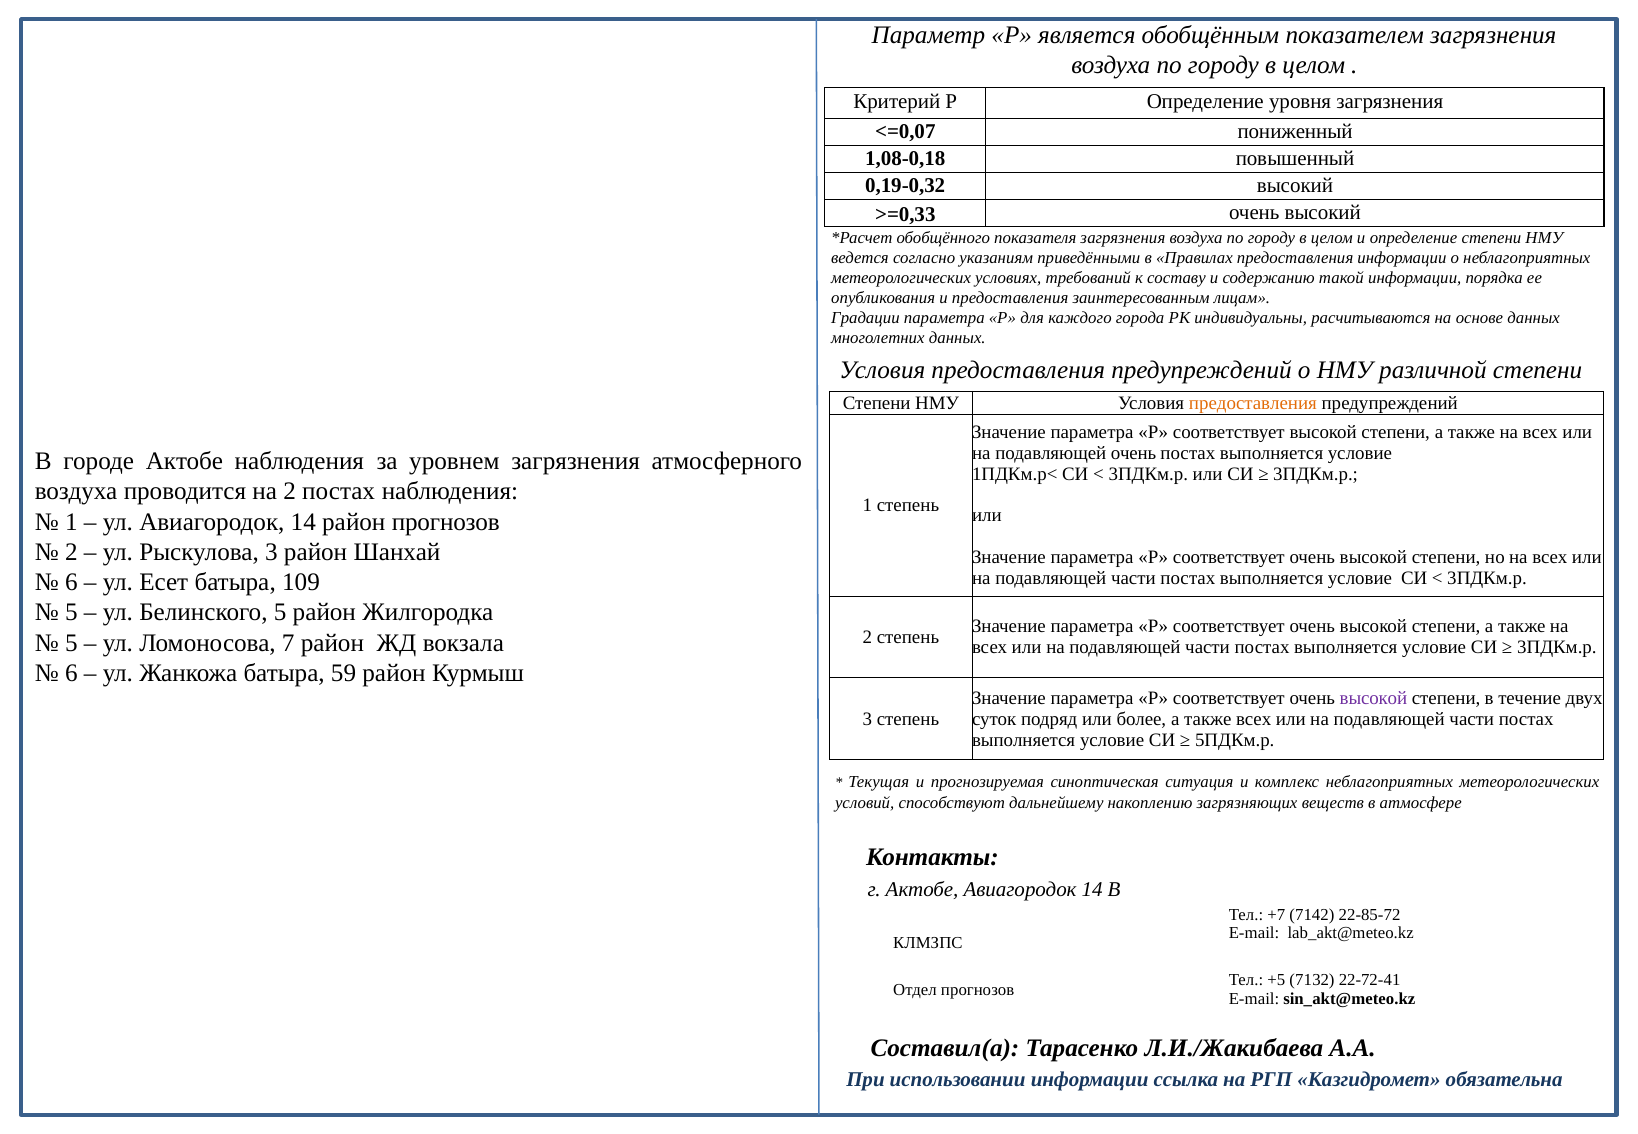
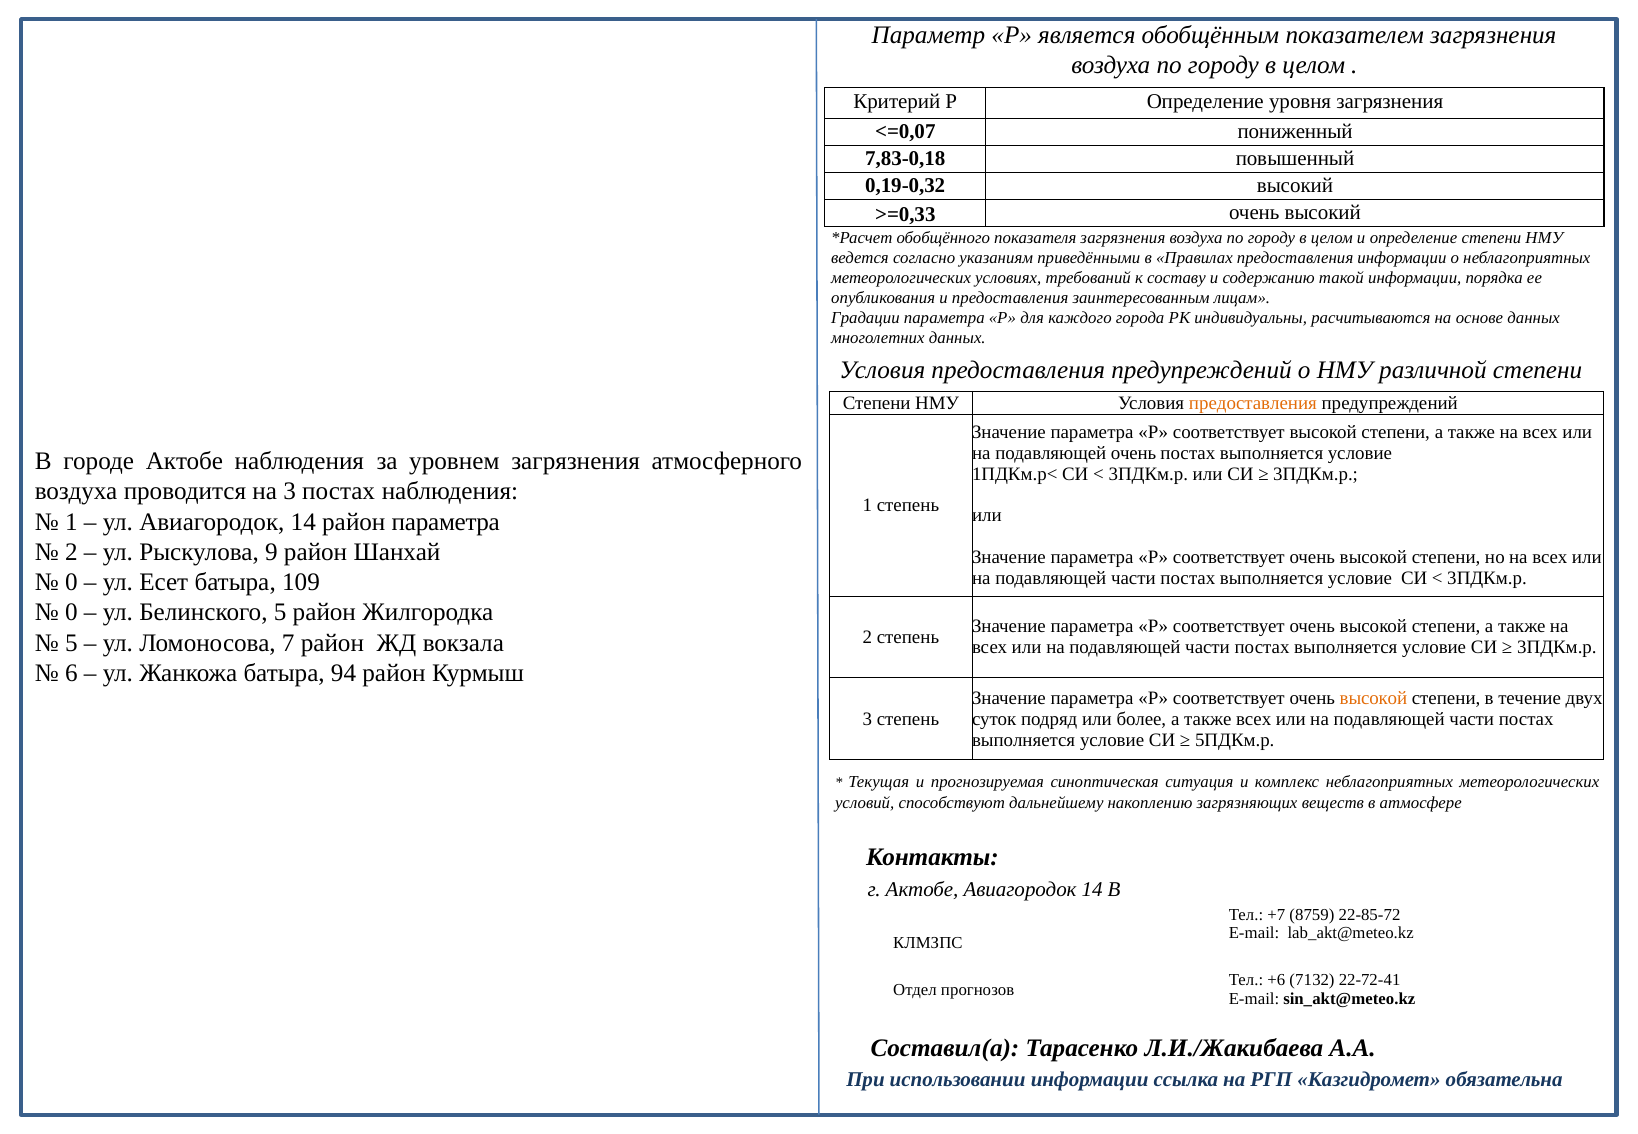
1,08-0,18: 1,08-0,18 -> 7,83-0,18
на 2: 2 -> 3
район прогнозов: прогнозов -> параметра
Рыскулова 3: 3 -> 9
6 at (71, 582): 6 -> 0
5 at (71, 613): 5 -> 0
59: 59 -> 94
высокой at (1373, 698) colour: purple -> orange
7142: 7142 -> 8759
+5: +5 -> +6
